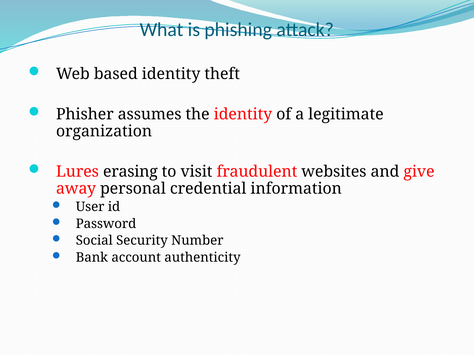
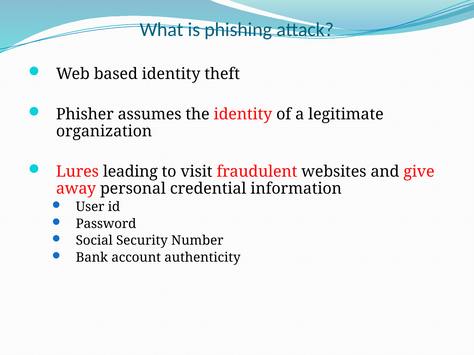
erasing: erasing -> leading
